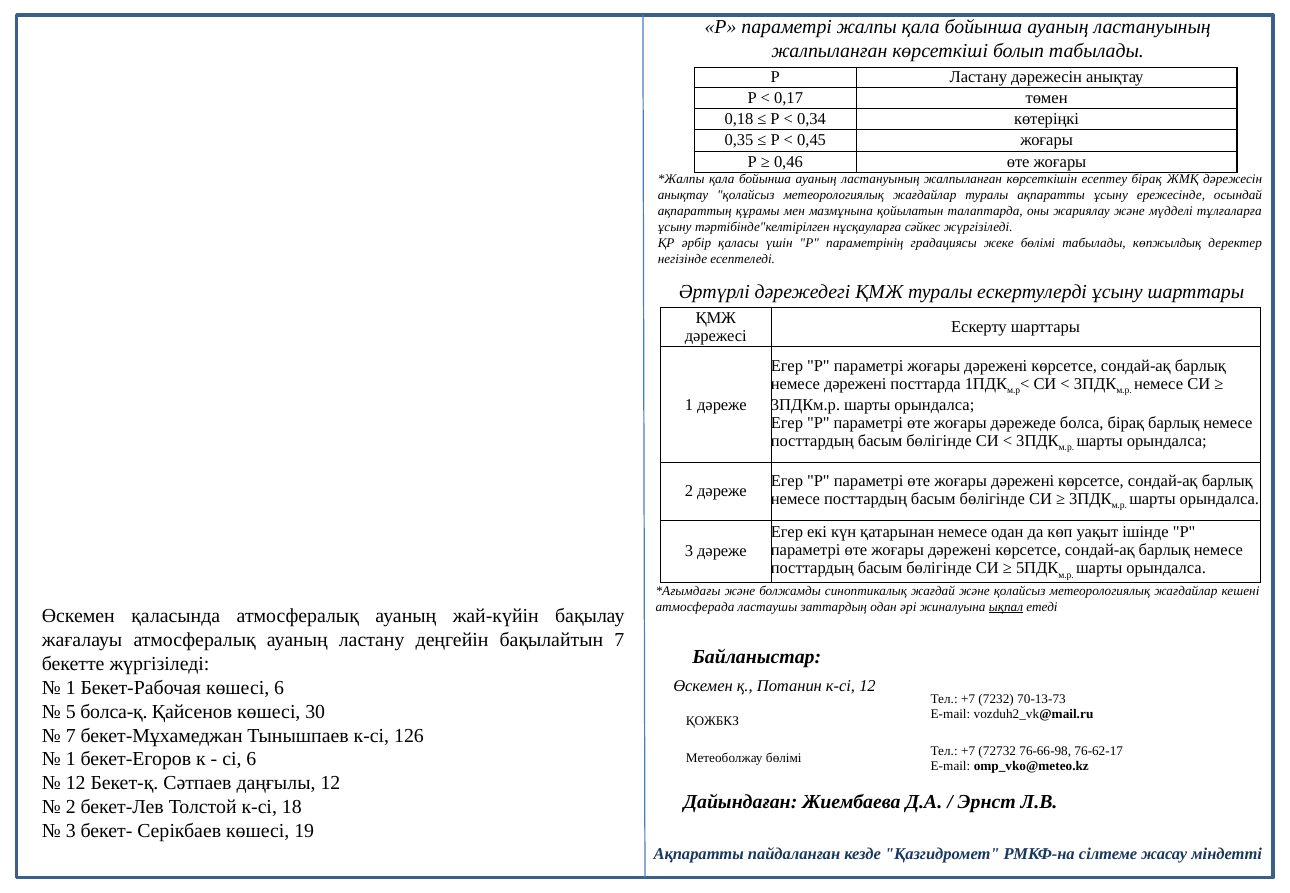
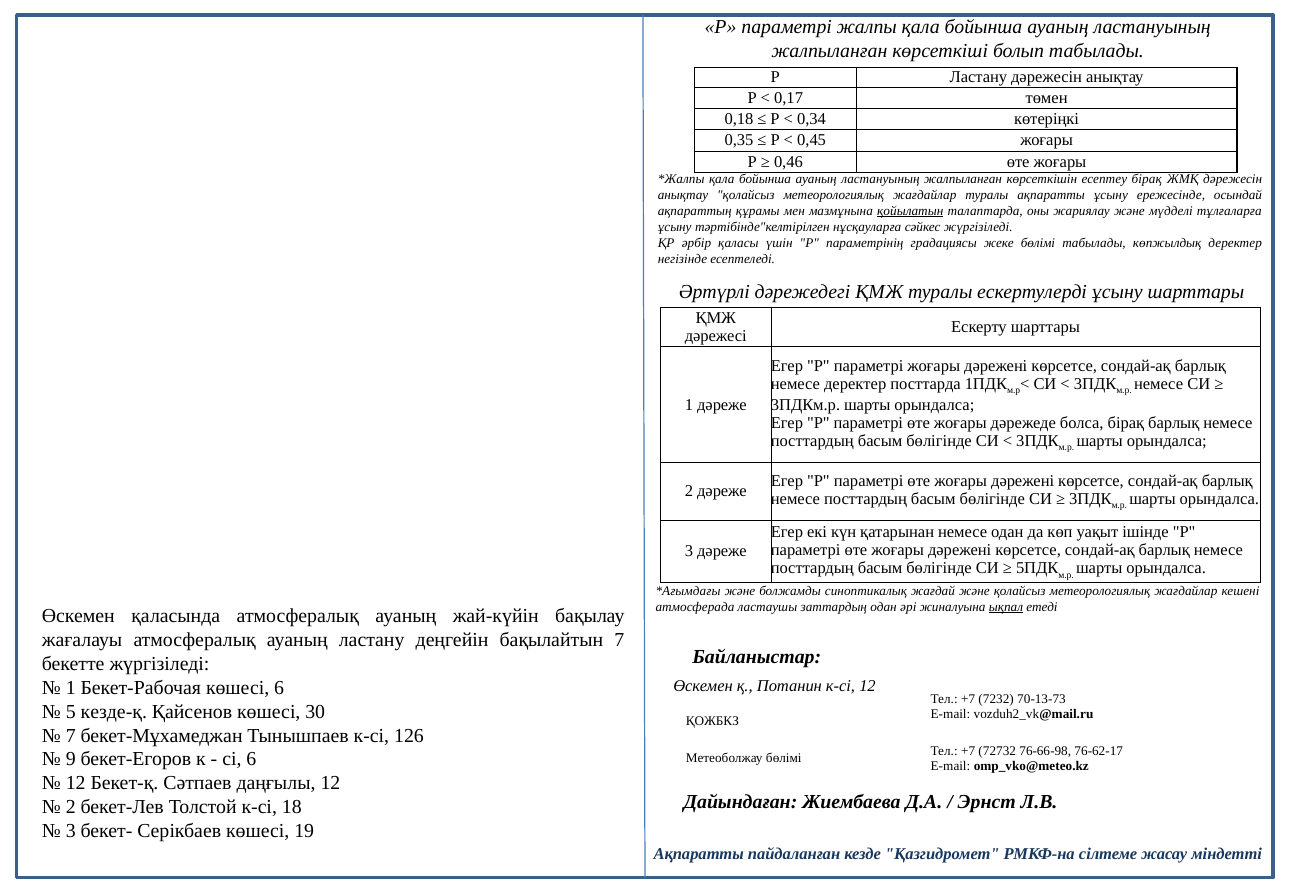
қойылатын underline: none -> present
немесе дәрежені: дәрежені -> деректер
болса-қ: болса-қ -> кезде-қ
1 at (71, 759): 1 -> 9
